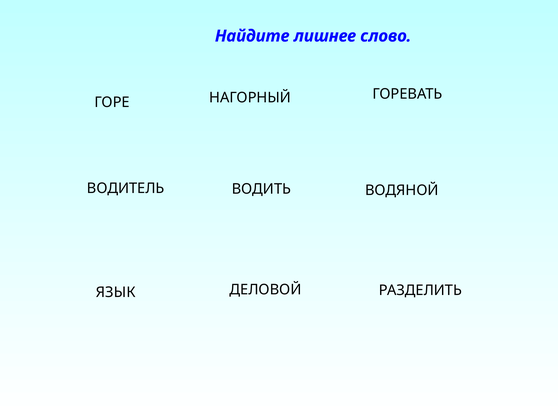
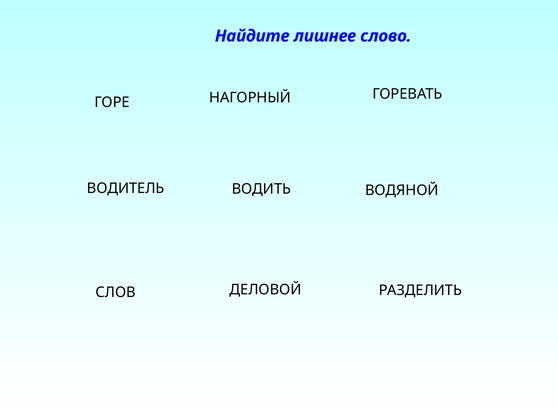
ЯЗЫК: ЯЗЫК -> СЛОВ
